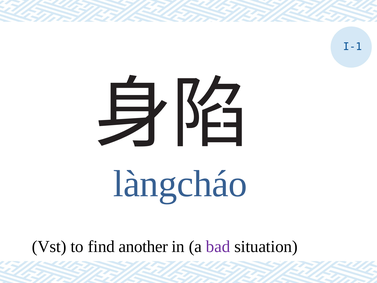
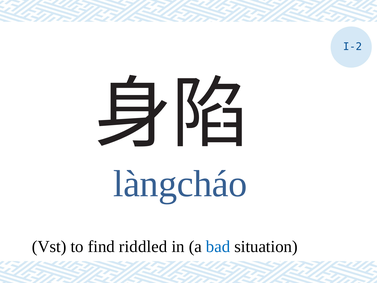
I-1: I-1 -> I-2
another: another -> riddled
bad colour: purple -> blue
